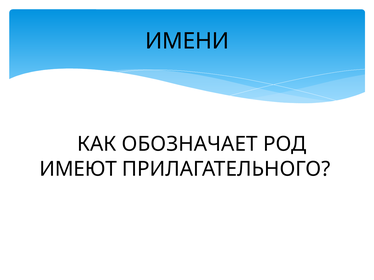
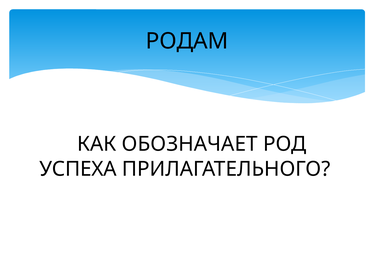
ИМЕНИ: ИМЕНИ -> РОДАМ
ИМЕЮТ: ИМЕЮТ -> УСПЕХА
